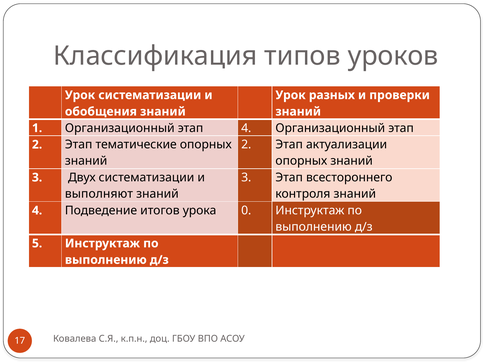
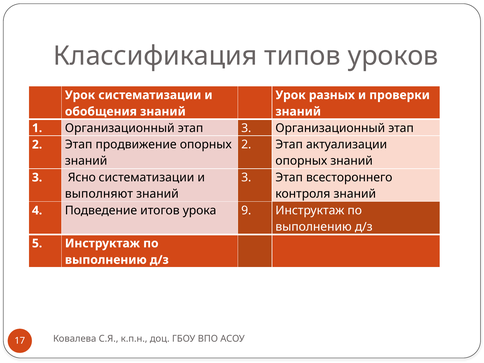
этап 4: 4 -> 3
тематические: тематические -> продвижение
Двух: Двух -> Ясно
0: 0 -> 9
